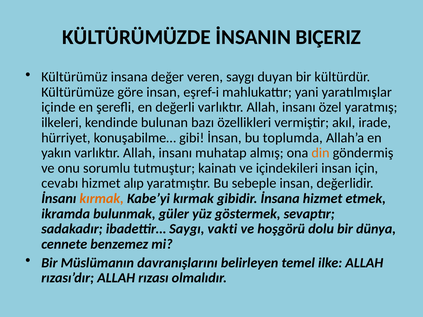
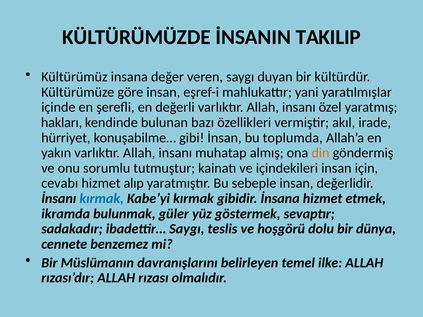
BIÇERIZ: BIÇERIZ -> TAKILIP
ilkeleri: ilkeleri -> hakları
kırmak at (102, 199) colour: orange -> blue
vakti: vakti -> teslis
